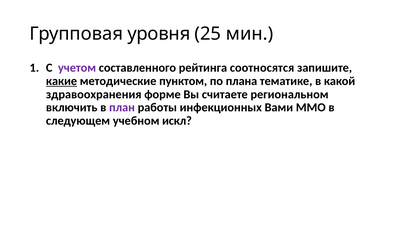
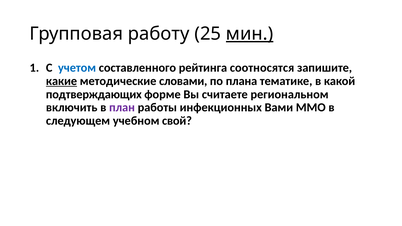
уровня: уровня -> работу
мин underline: none -> present
учетом colour: purple -> blue
пунктом: пунктом -> словами
здравоохранения: здравоохранения -> подтверждающих
искл: искл -> свой
